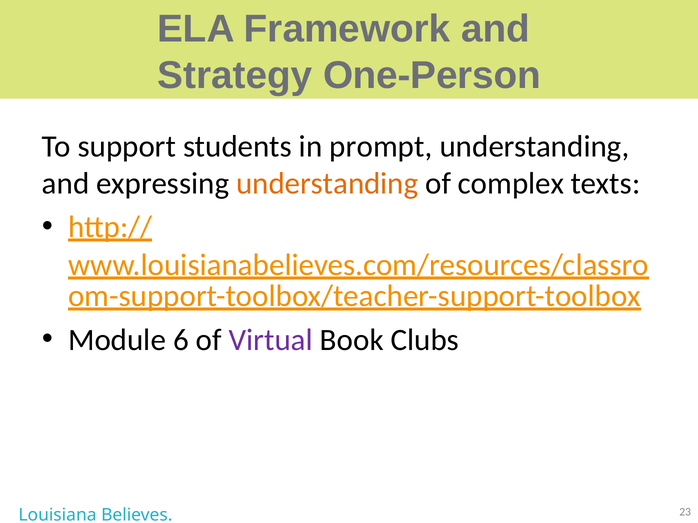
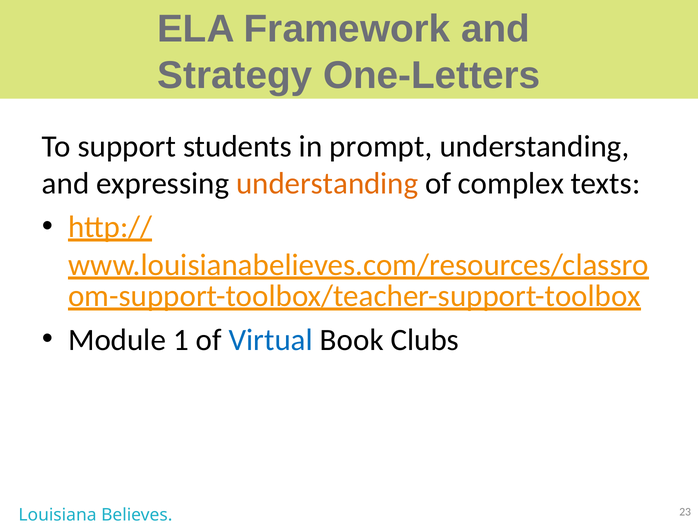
One-Person: One-Person -> One-Letters
6: 6 -> 1
Virtual colour: purple -> blue
